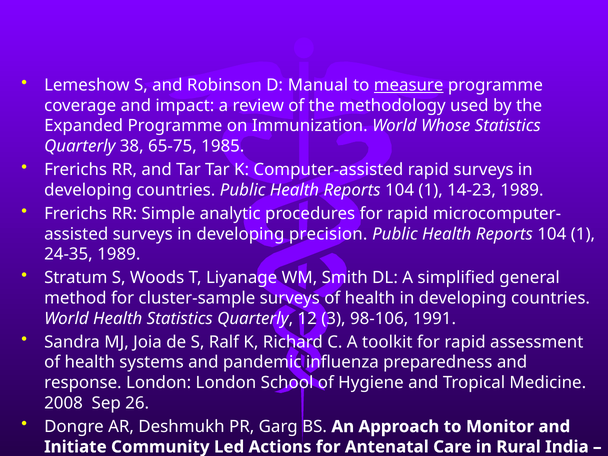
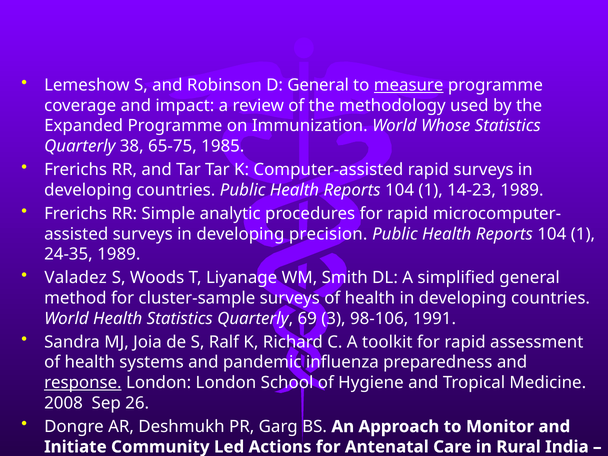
D Manual: Manual -> General
Stratum: Stratum -> Valadez
12: 12 -> 69
response underline: none -> present
